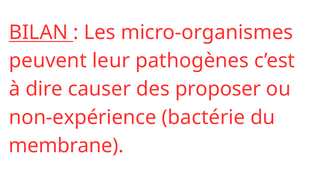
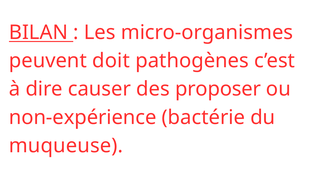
leur: leur -> doit
membrane: membrane -> muqueuse
